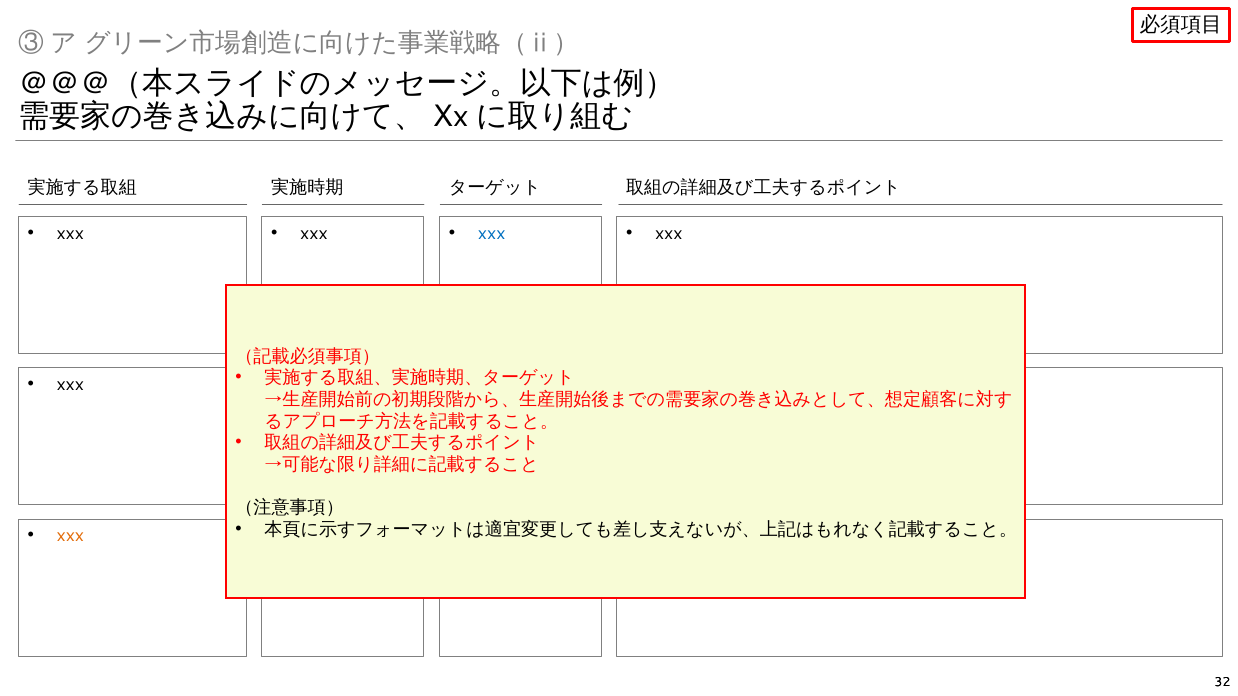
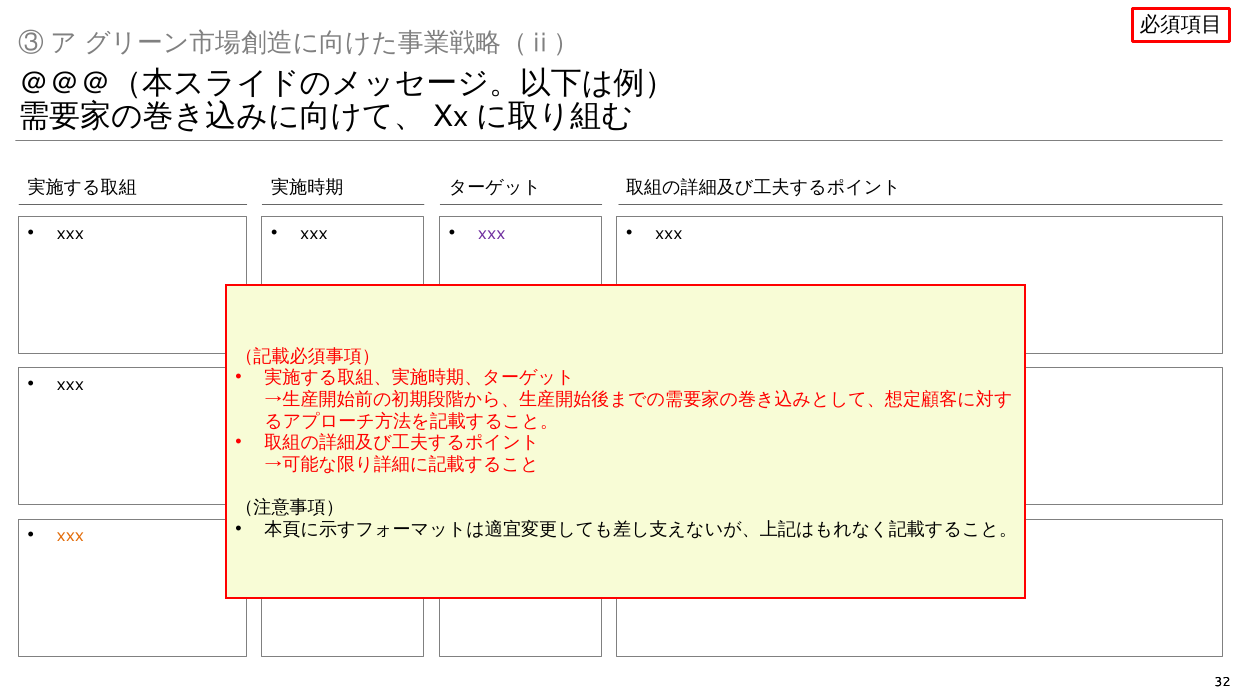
xxx at (492, 234) colour: blue -> purple
